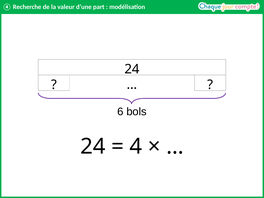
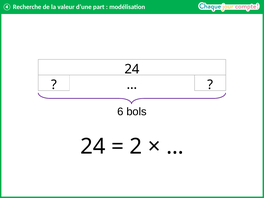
4: 4 -> 2
